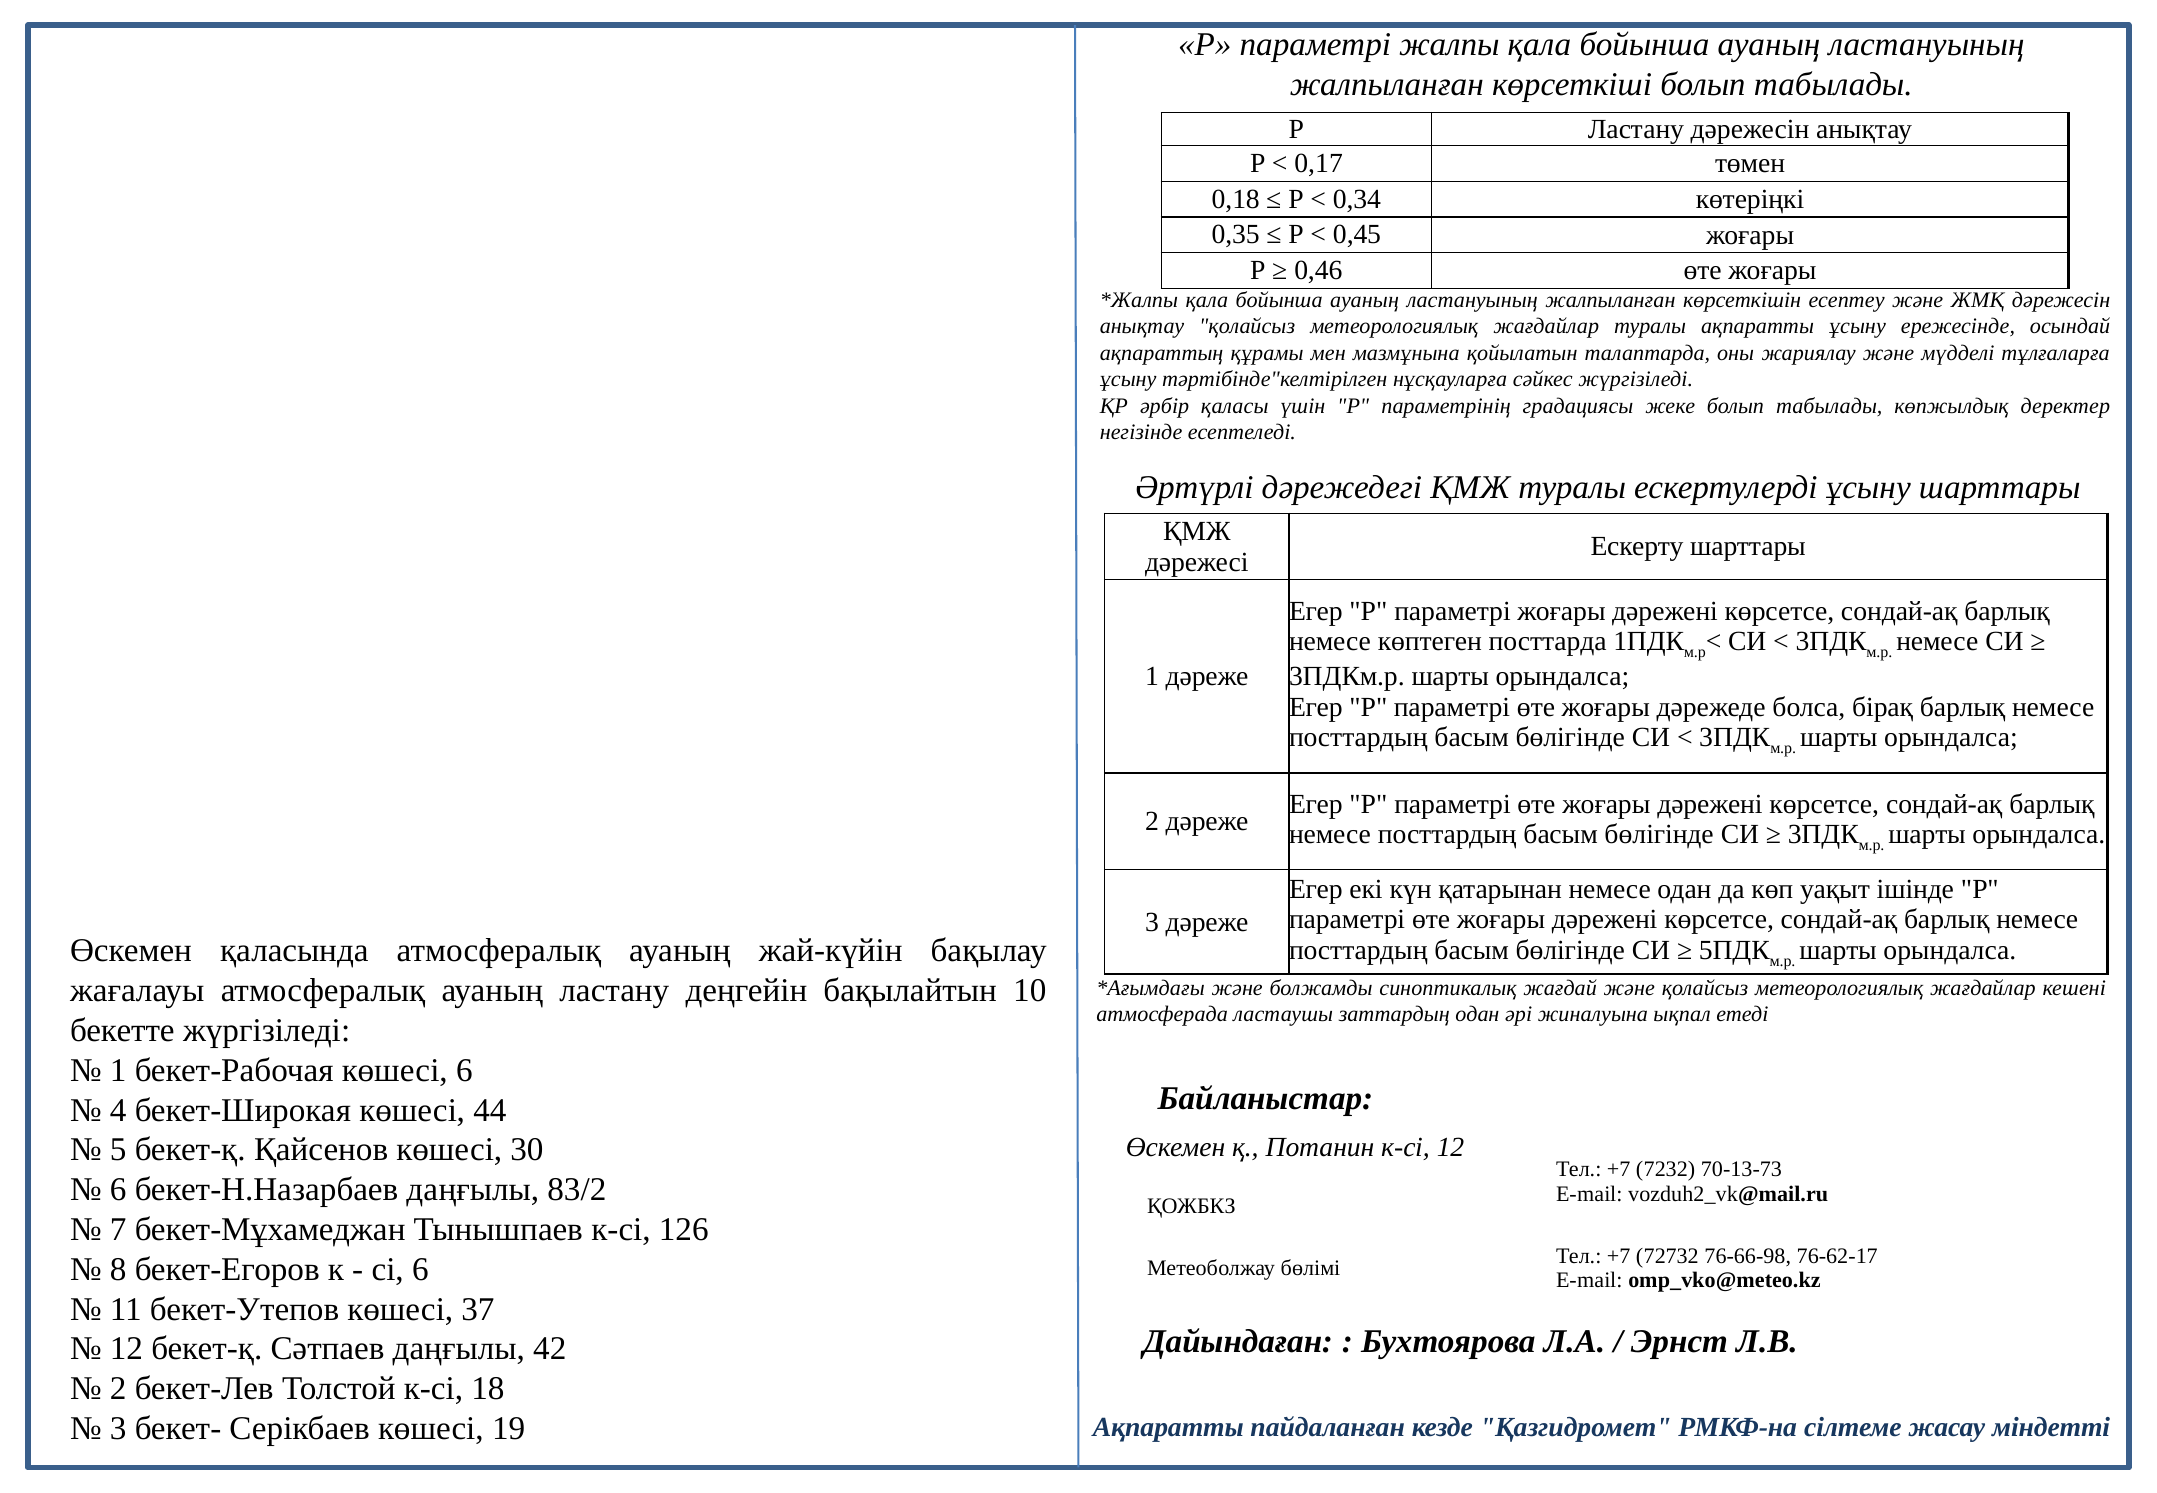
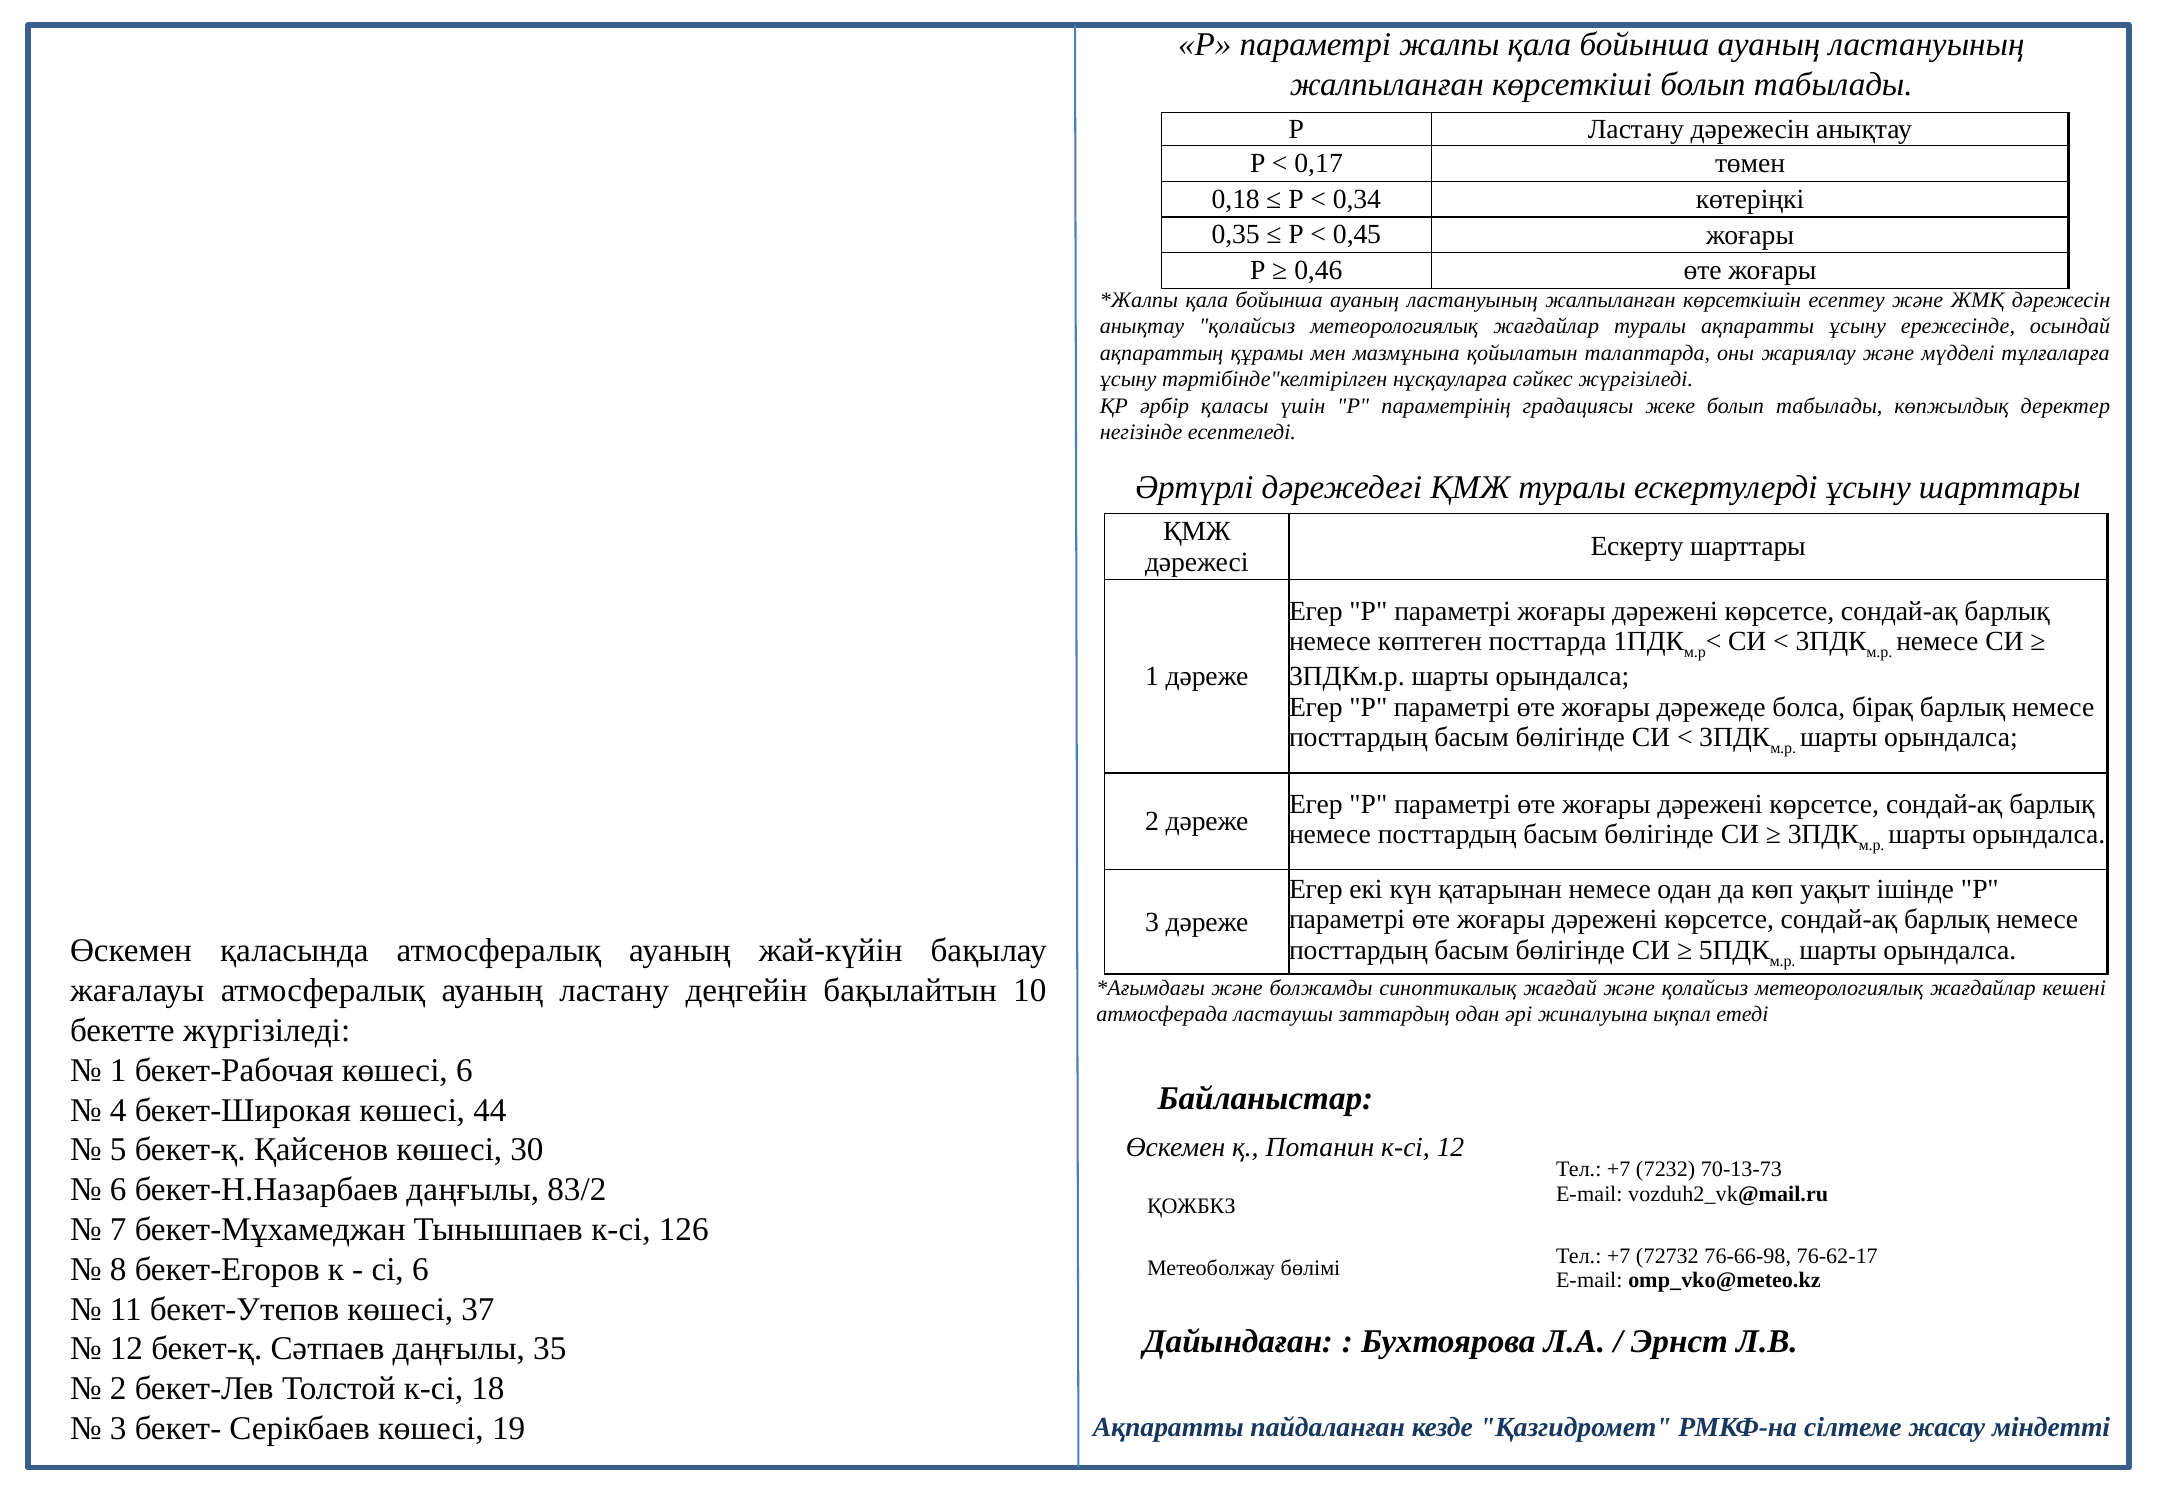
42: 42 -> 35
